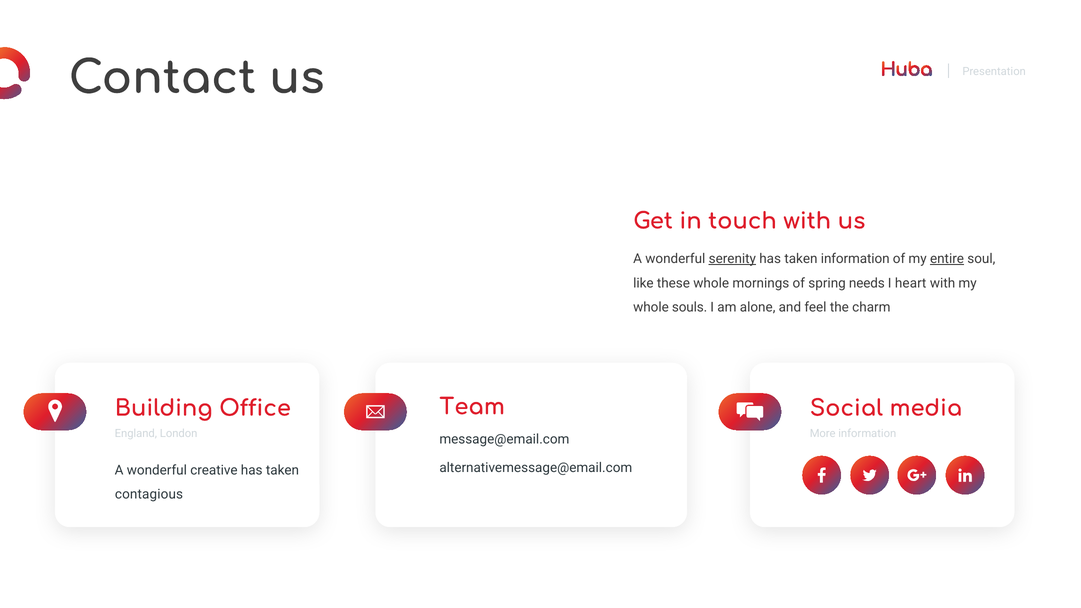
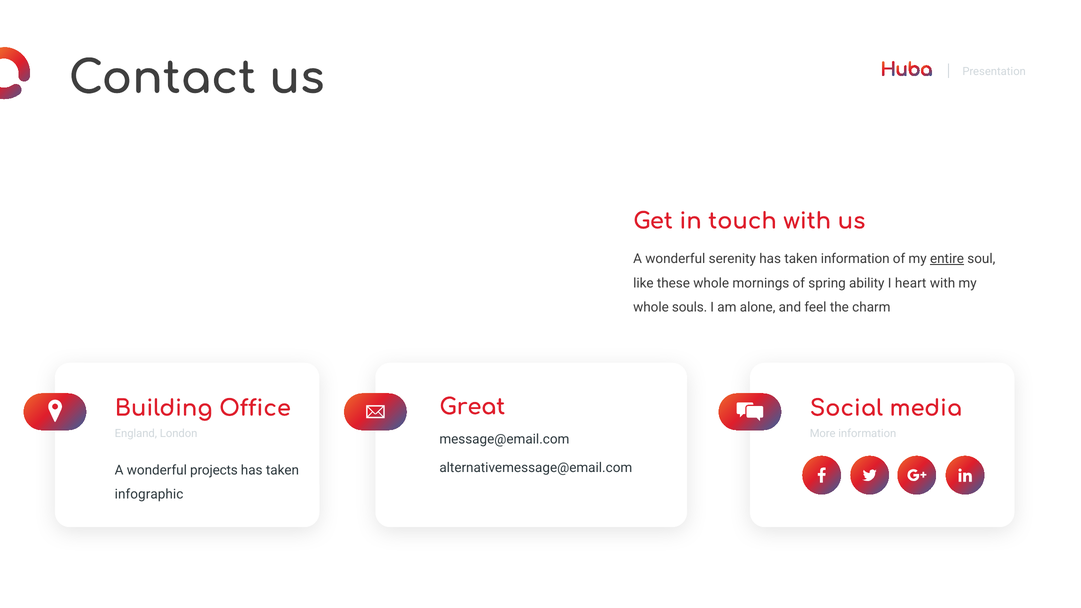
serenity underline: present -> none
needs: needs -> ability
Team: Team -> Great
creative: creative -> projects
contagious: contagious -> infographic
